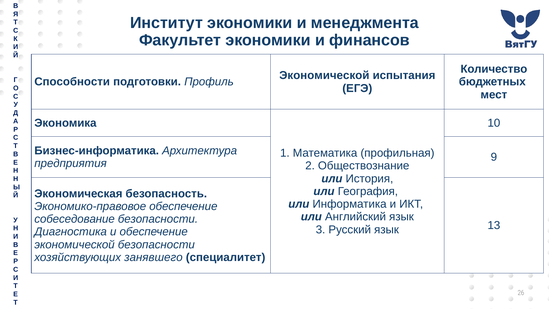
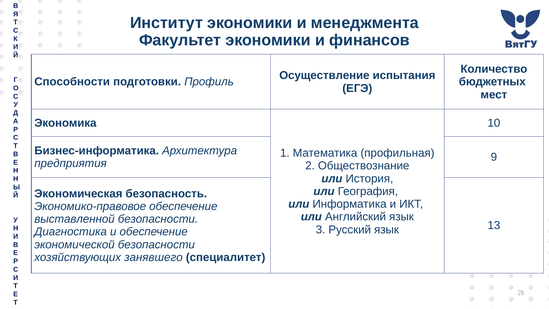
Экономической at (324, 75): Экономической -> Осуществление
собеседование: собеседование -> выставленной
